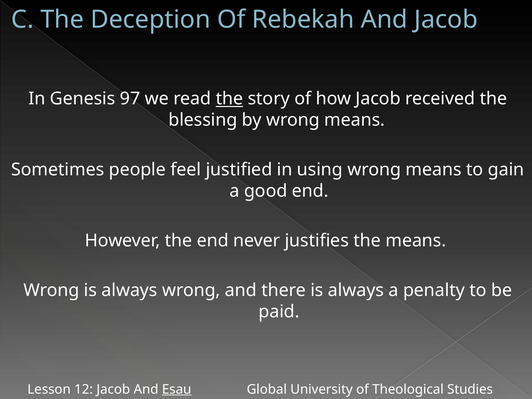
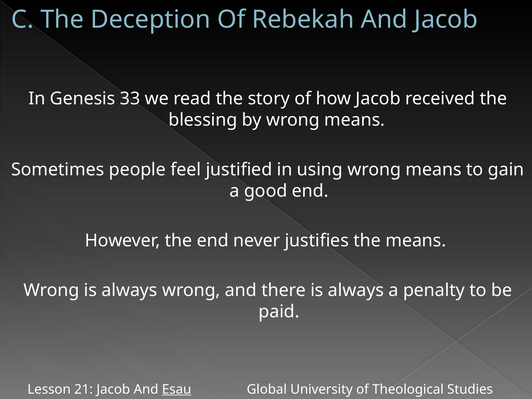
97: 97 -> 33
the at (229, 99) underline: present -> none
12: 12 -> 21
